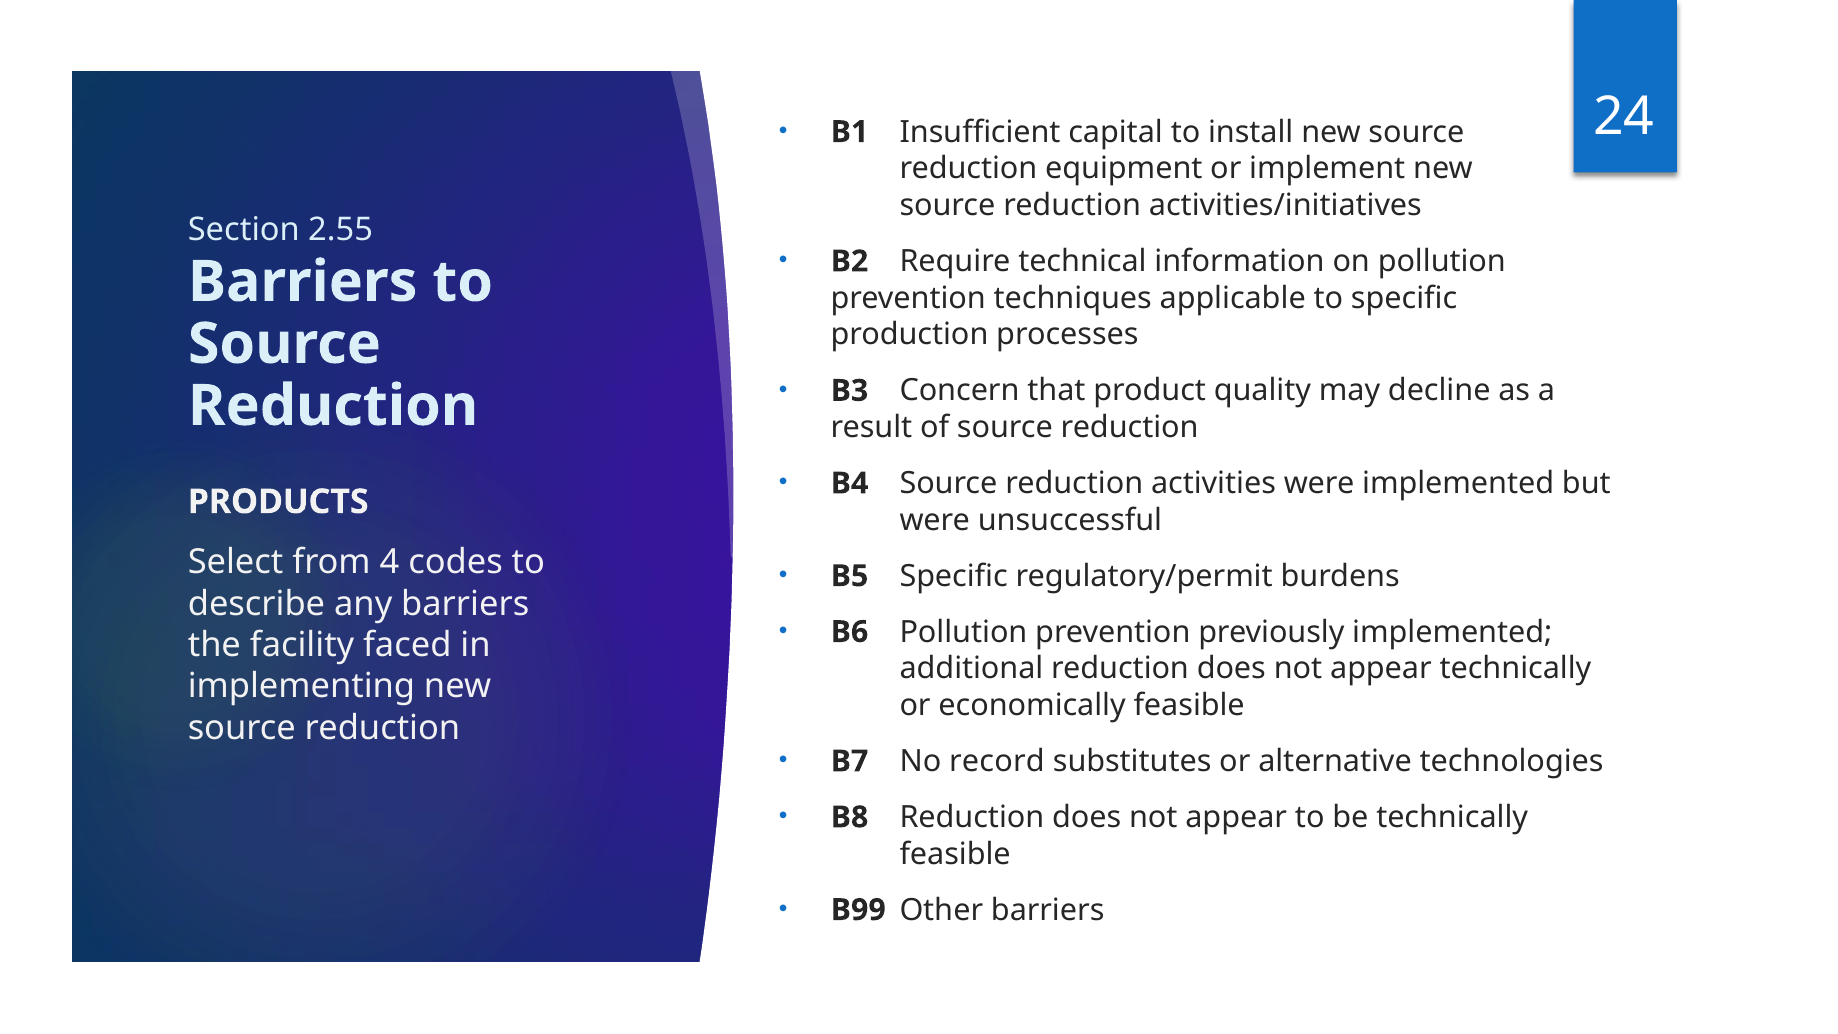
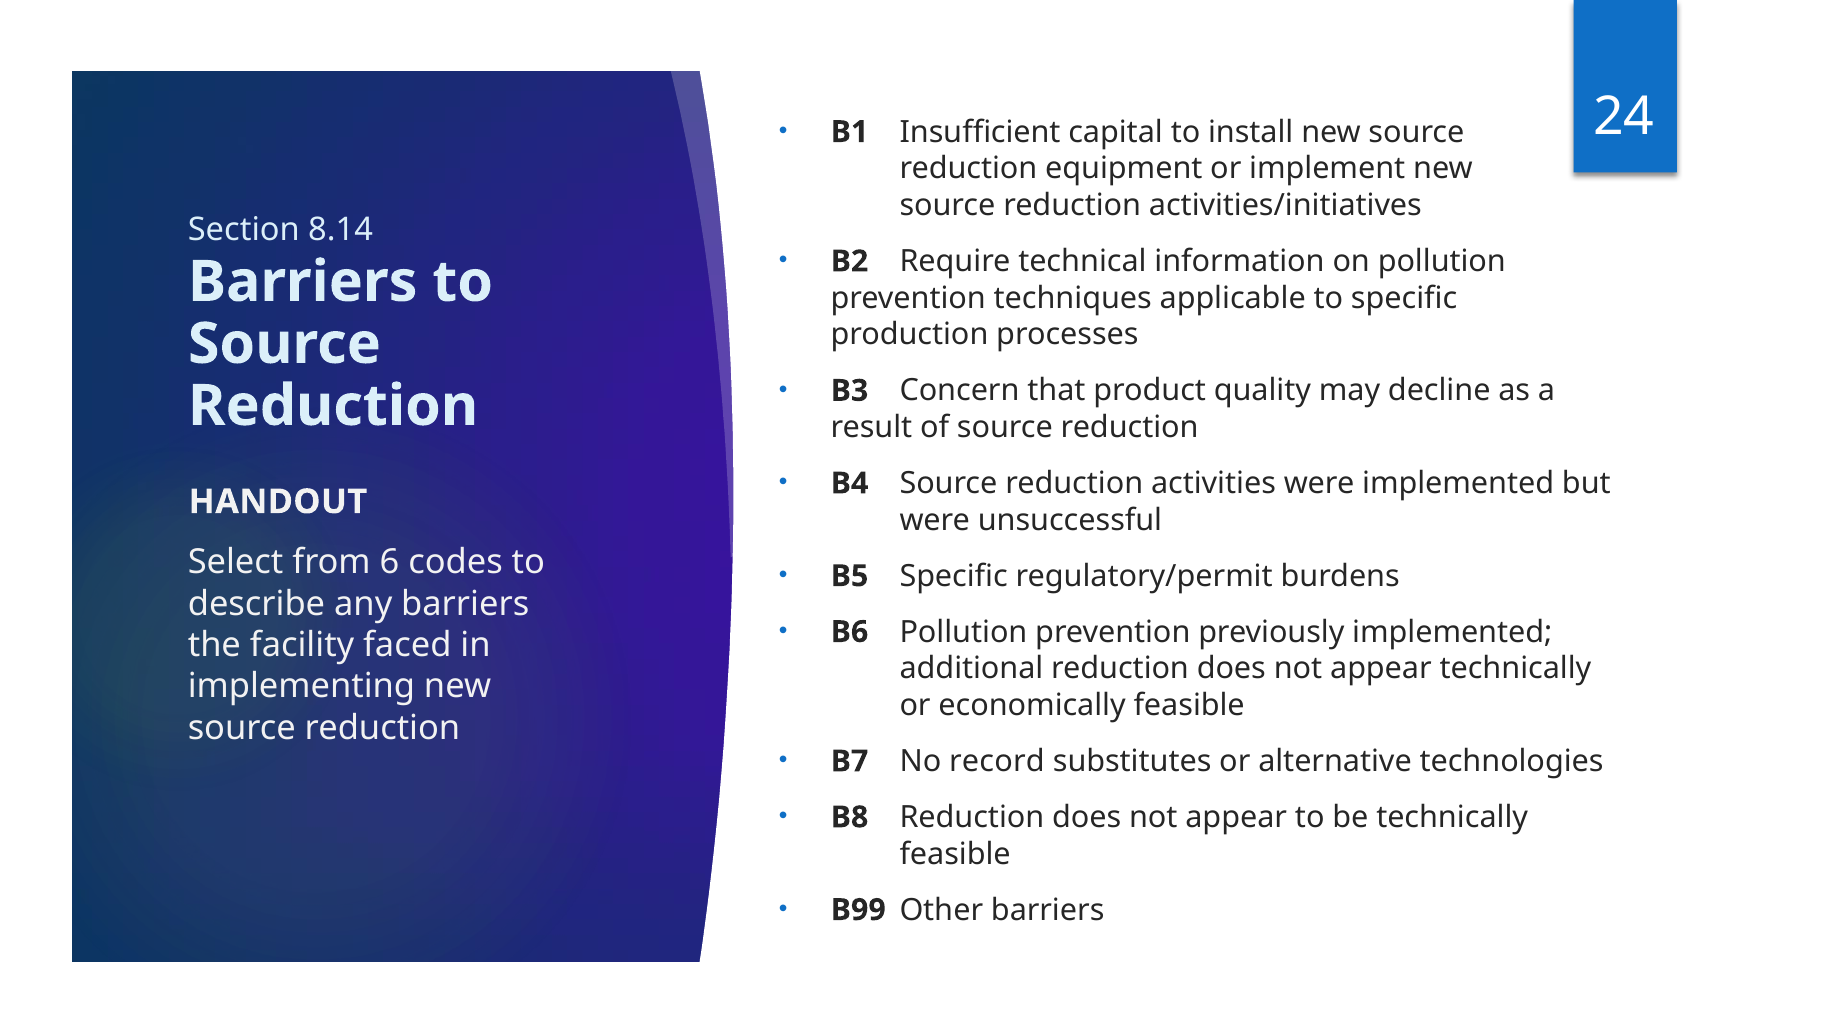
2.55: 2.55 -> 8.14
PRODUCTS: PRODUCTS -> HANDOUT
4: 4 -> 6
